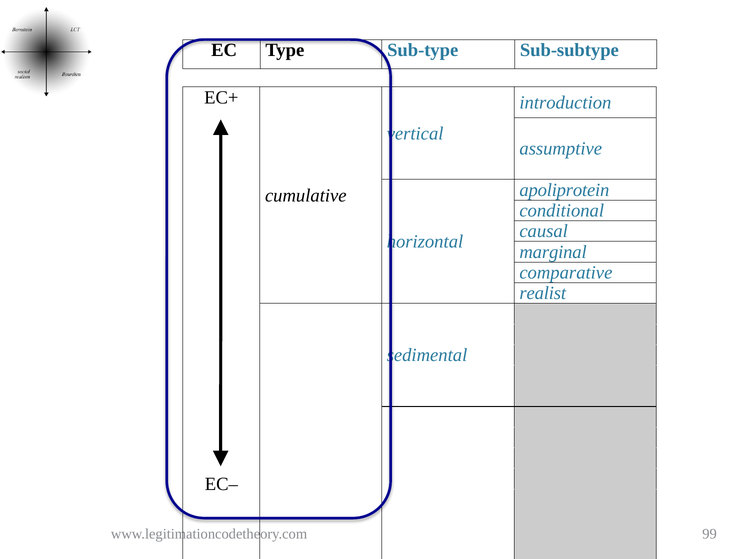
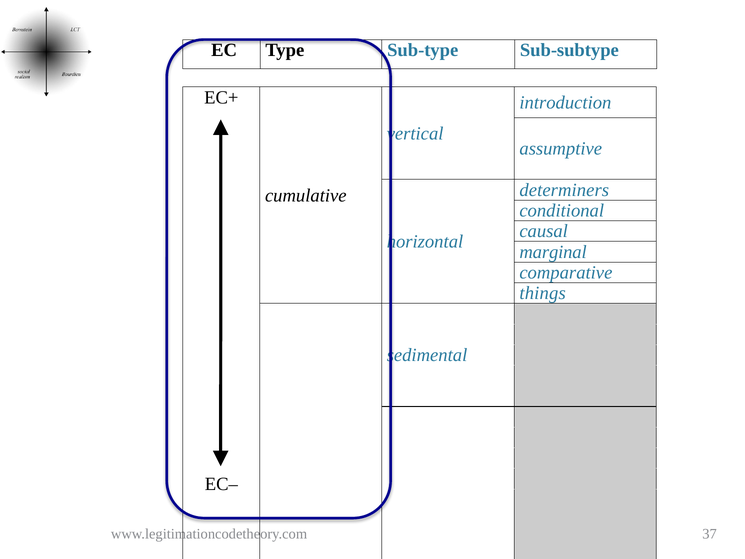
apoliprotein: apoliprotein -> determiners
realist: realist -> things
99: 99 -> 37
